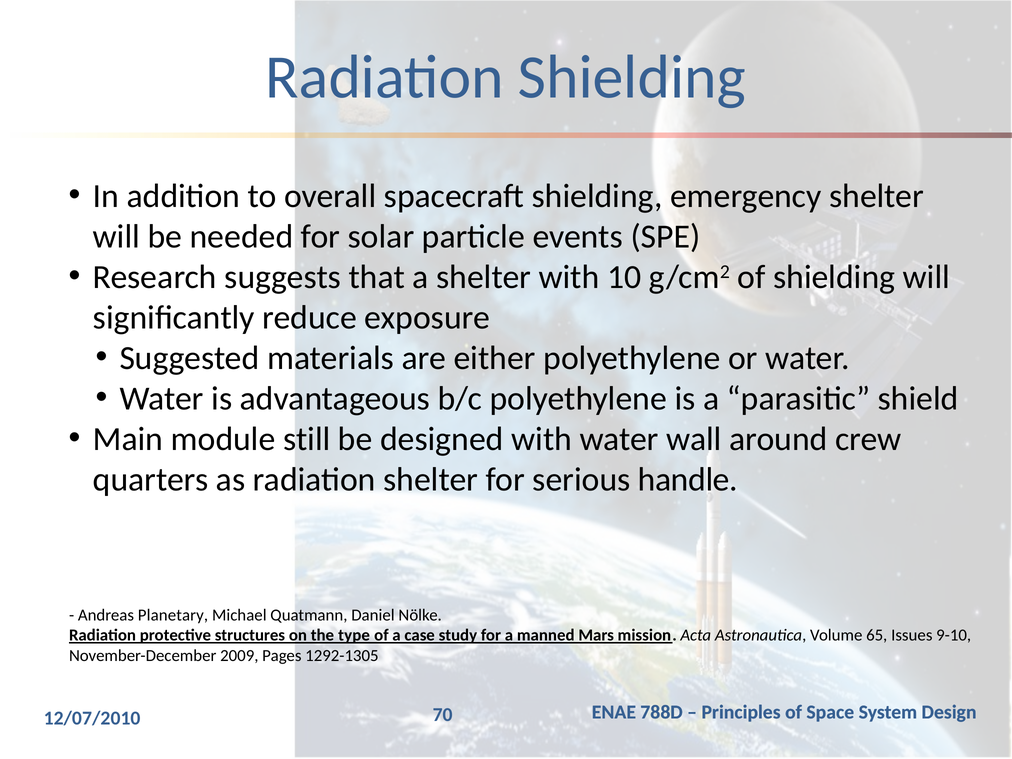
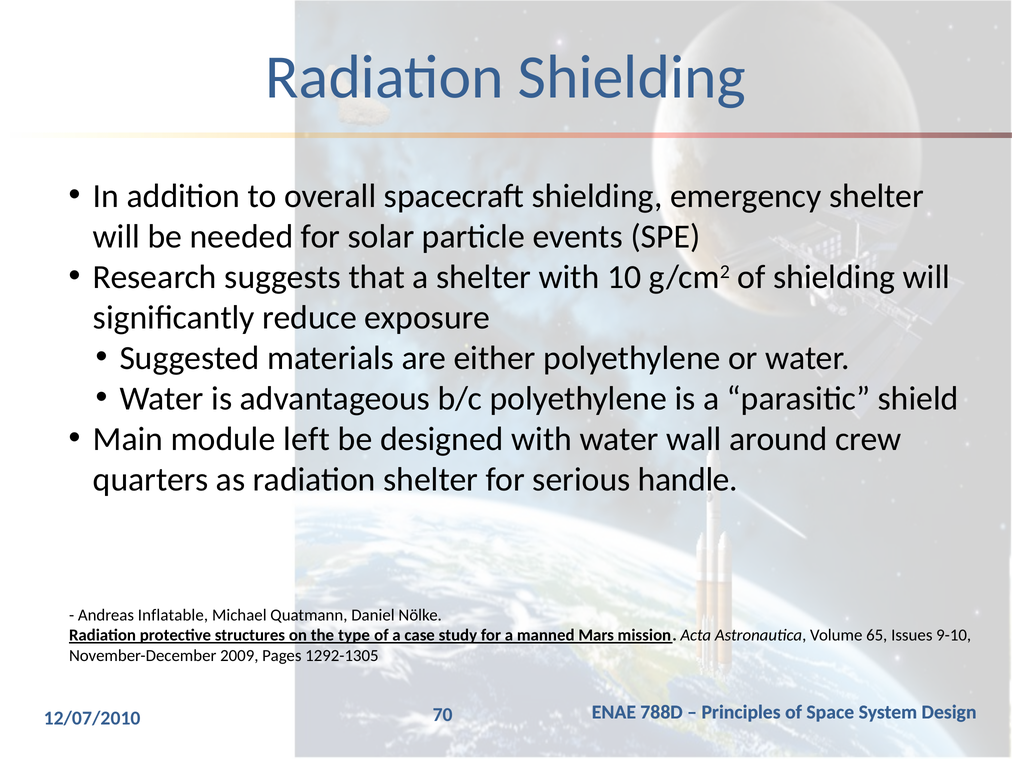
still: still -> left
Planetary: Planetary -> Inflatable
